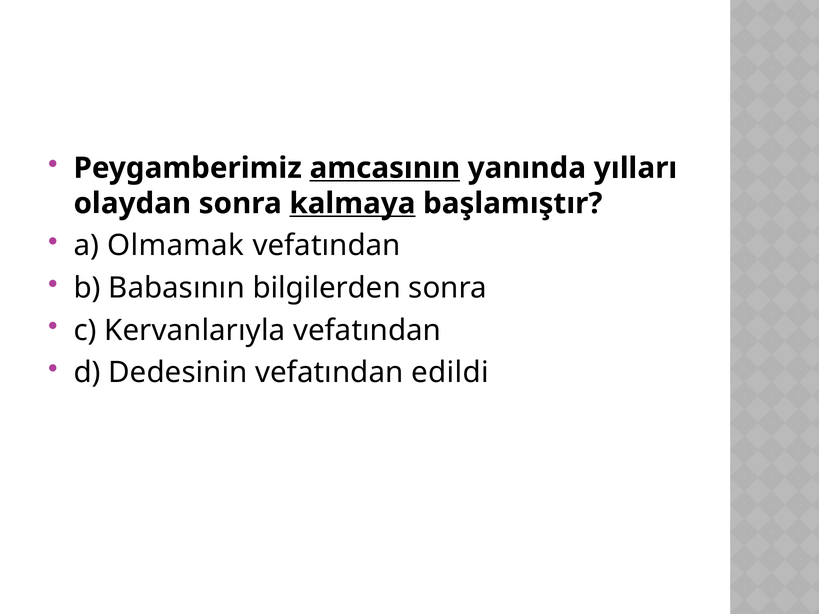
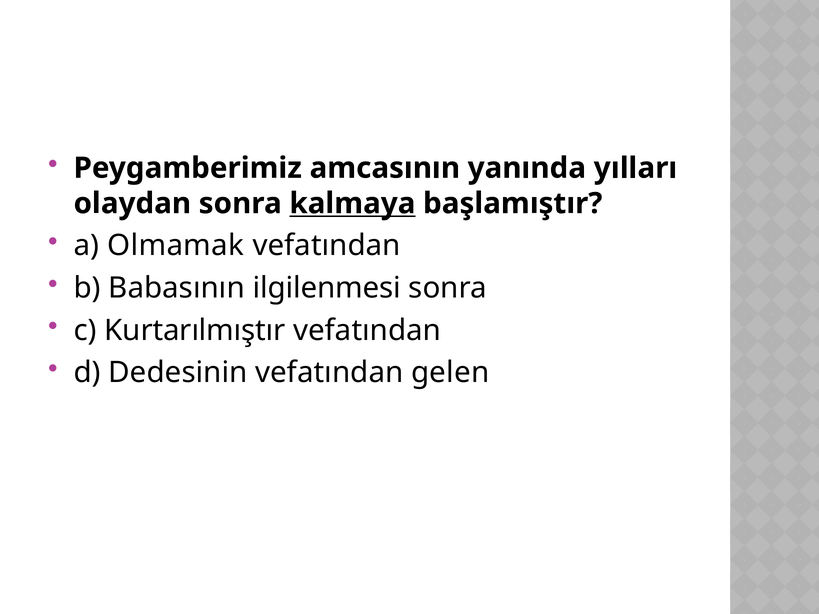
amcasının underline: present -> none
bilgilerden: bilgilerden -> ilgilenmesi
Kervanlarıyla: Kervanlarıyla -> Kurtarılmıştır
edildi: edildi -> gelen
